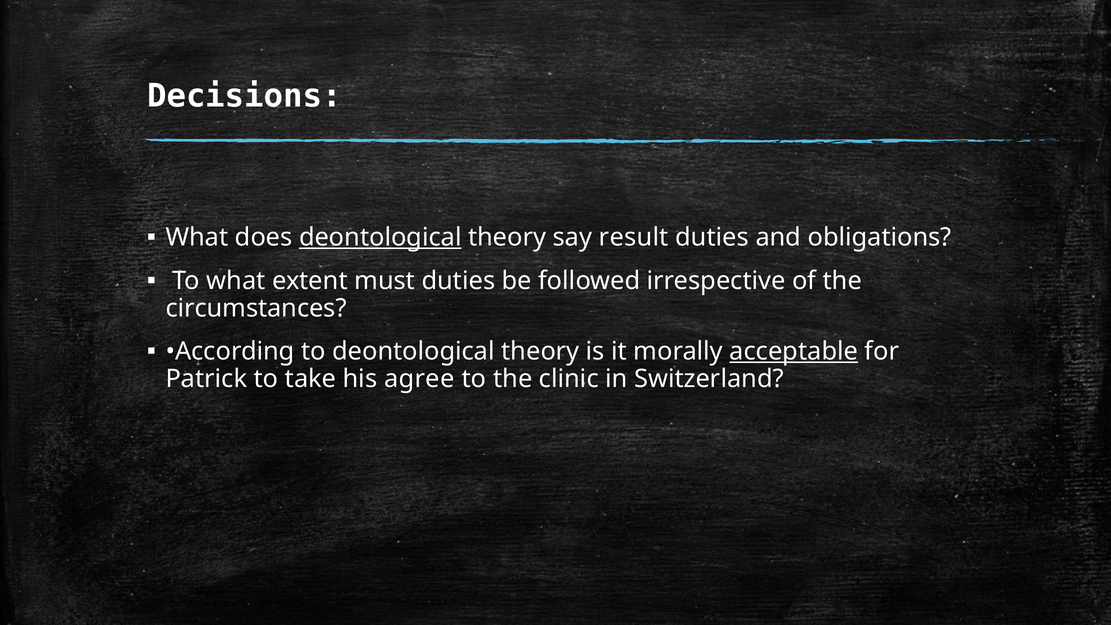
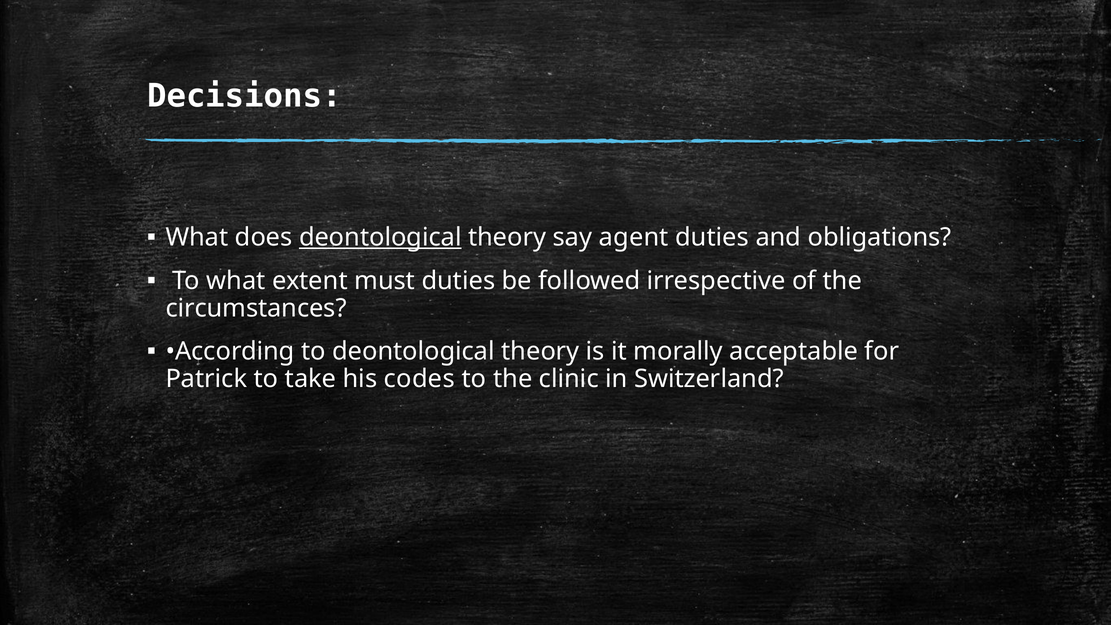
result: result -> agent
acceptable underline: present -> none
agree: agree -> codes
